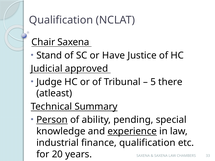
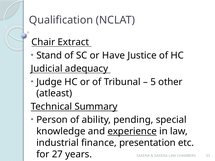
Chair Saxena: Saxena -> Extract
approved: approved -> adequacy
there: there -> other
Person underline: present -> none
finance qualification: qualification -> presentation
20: 20 -> 27
